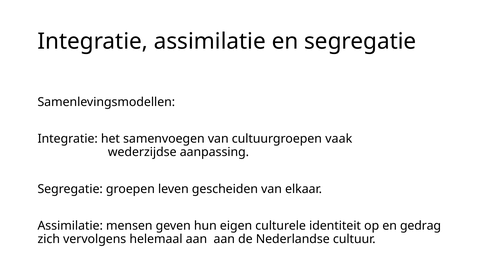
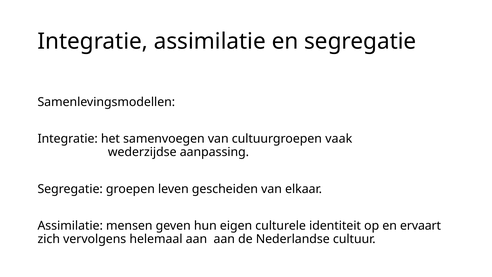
gedrag: gedrag -> ervaart
